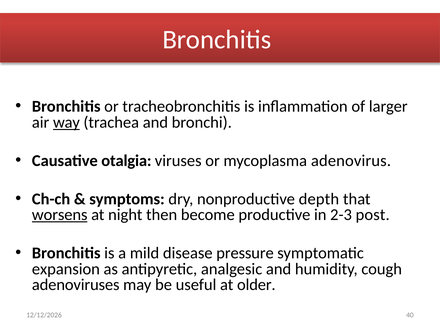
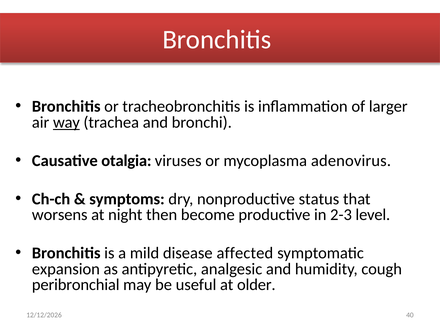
depth: depth -> status
worsens underline: present -> none
post: post -> level
pressure: pressure -> affected
adenoviruses: adenoviruses -> peribronchial
